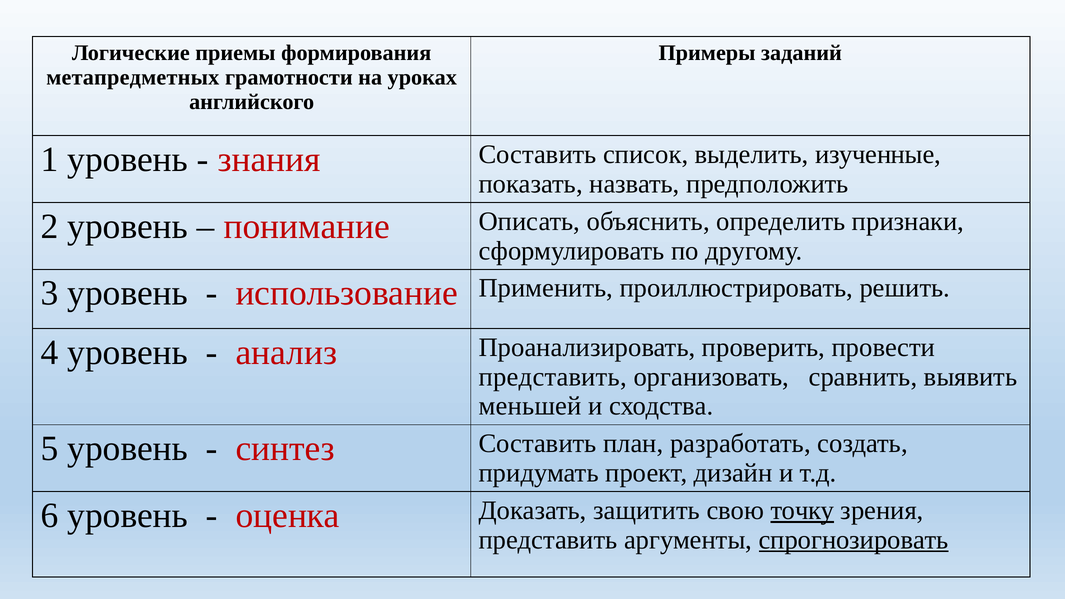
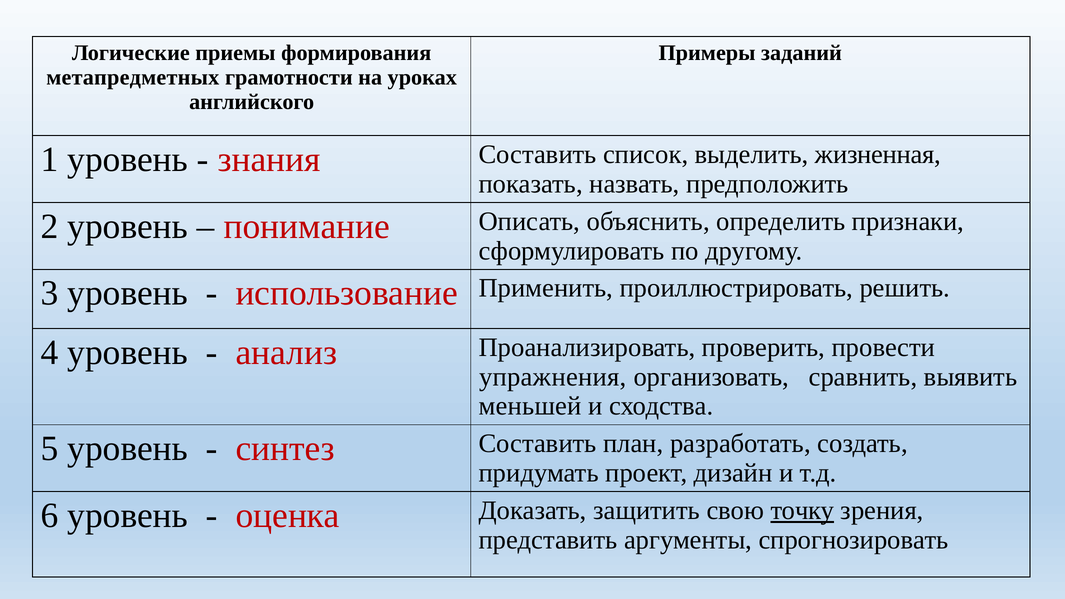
изученные: изученные -> жизненная
представить at (553, 377): представить -> упражнения
спрогнозировать underline: present -> none
